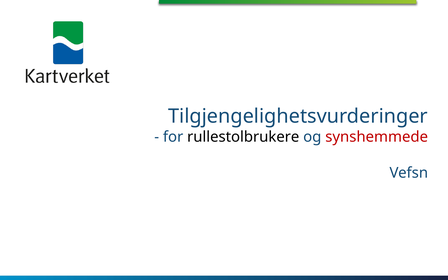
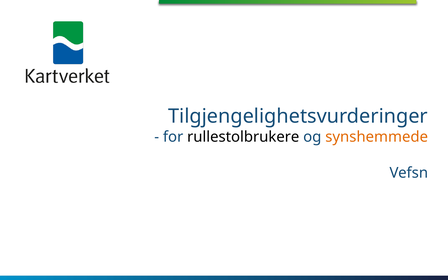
synshemmede colour: red -> orange
